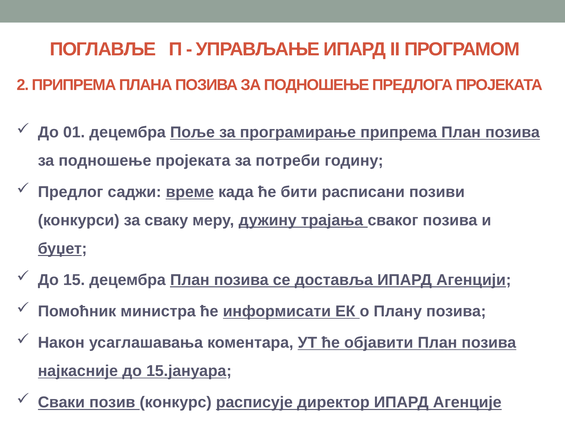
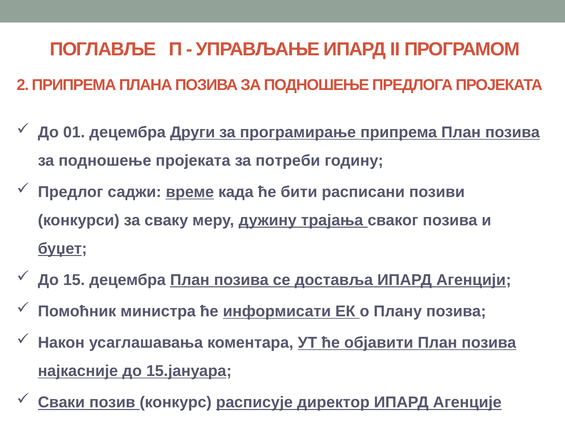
Поље: Поље -> Други
